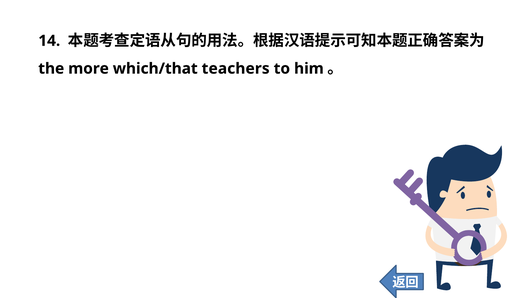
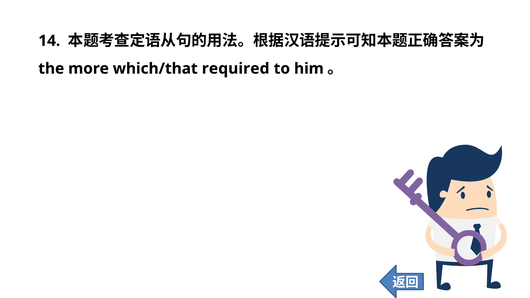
teachers: teachers -> required
